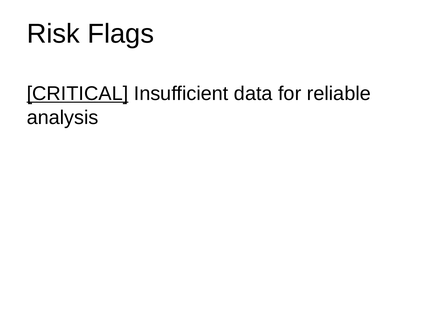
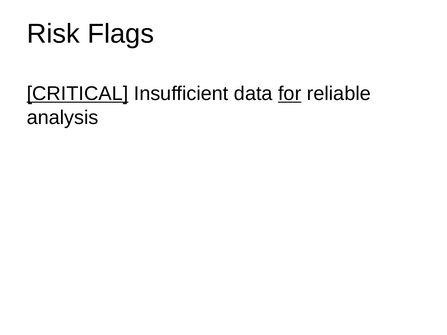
for underline: none -> present
